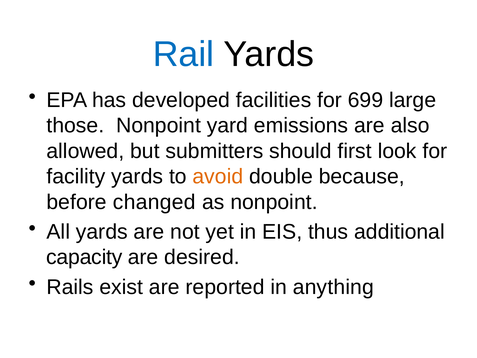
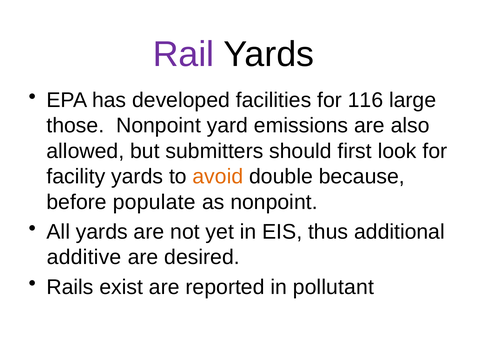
Rail colour: blue -> purple
699: 699 -> 116
changed: changed -> populate
capacity: capacity -> additive
anything: anything -> pollutant
